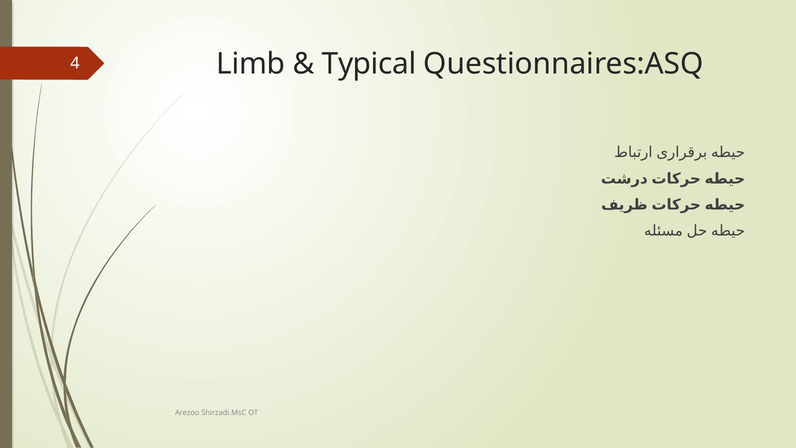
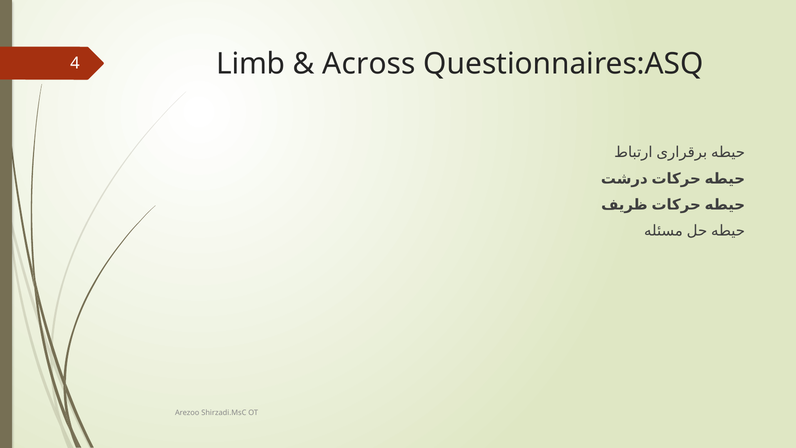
Typical: Typical -> Across
